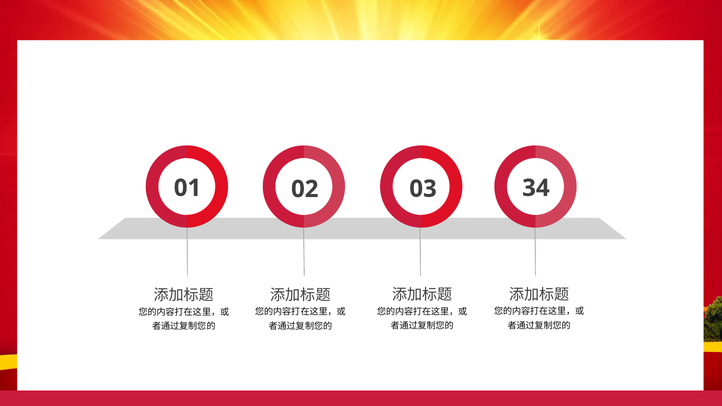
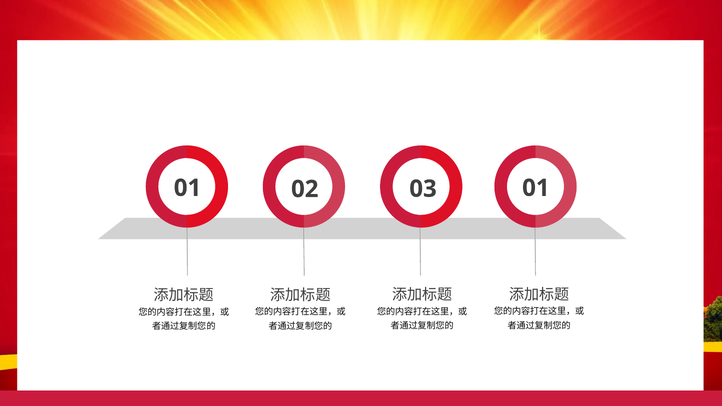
03 34: 34 -> 01
